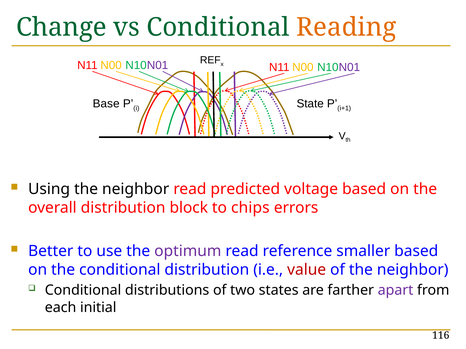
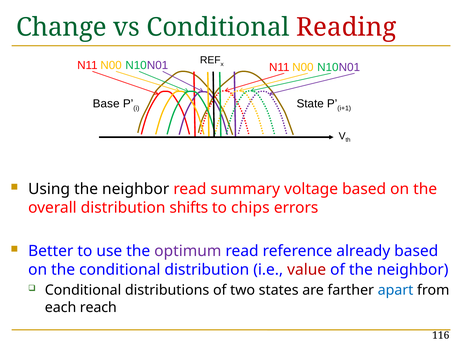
Reading colour: orange -> red
predicted: predicted -> summary
block: block -> shifts
smaller: smaller -> already
apart colour: purple -> blue
initial: initial -> reach
